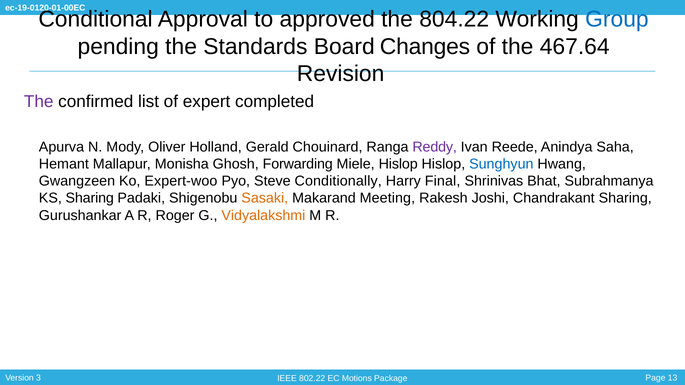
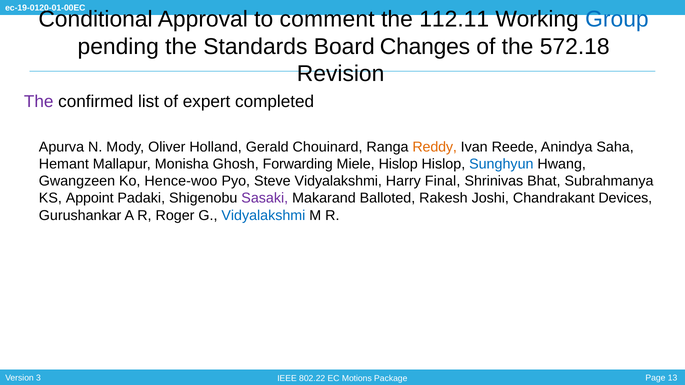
approved: approved -> comment
804.22: 804.22 -> 112.11
467.64: 467.64 -> 572.18
Reddy colour: purple -> orange
Expert-woo: Expert-woo -> Hence-woo
Steve Conditionally: Conditionally -> Vidyalakshmi
KS Sharing: Sharing -> Appoint
Sasaki colour: orange -> purple
Meeting: Meeting -> Balloted
Chandrakant Sharing: Sharing -> Devices
Vidyalakshmi at (263, 216) colour: orange -> blue
